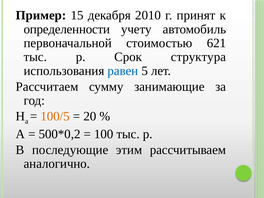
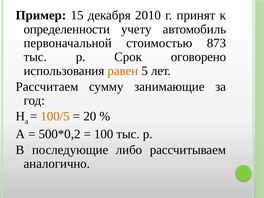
621: 621 -> 873
структура: структура -> оговорено
равен colour: blue -> orange
этим: этим -> либо
